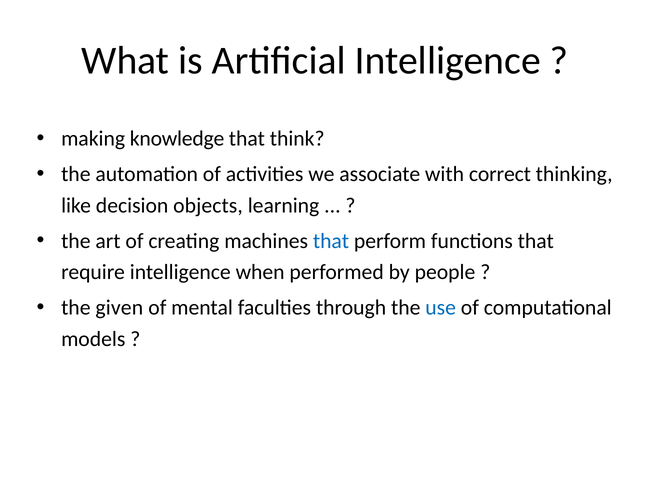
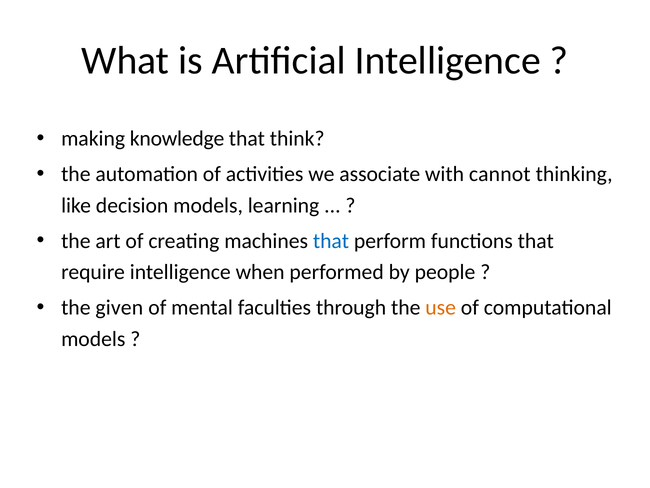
correct: correct -> cannot
decision objects: objects -> models
use colour: blue -> orange
